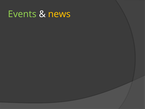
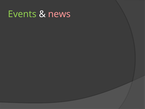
news colour: yellow -> pink
